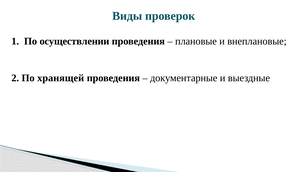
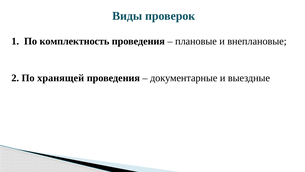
осуществлении: осуществлении -> комплектность
